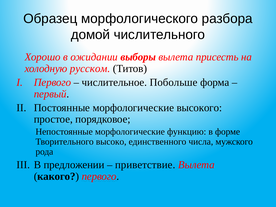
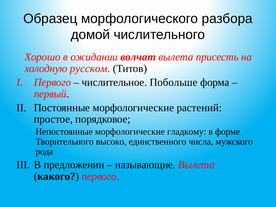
выборы: выборы -> волчат
высокого: высокого -> растений
функцию: функцию -> гладкому
приветствие: приветствие -> называющие
